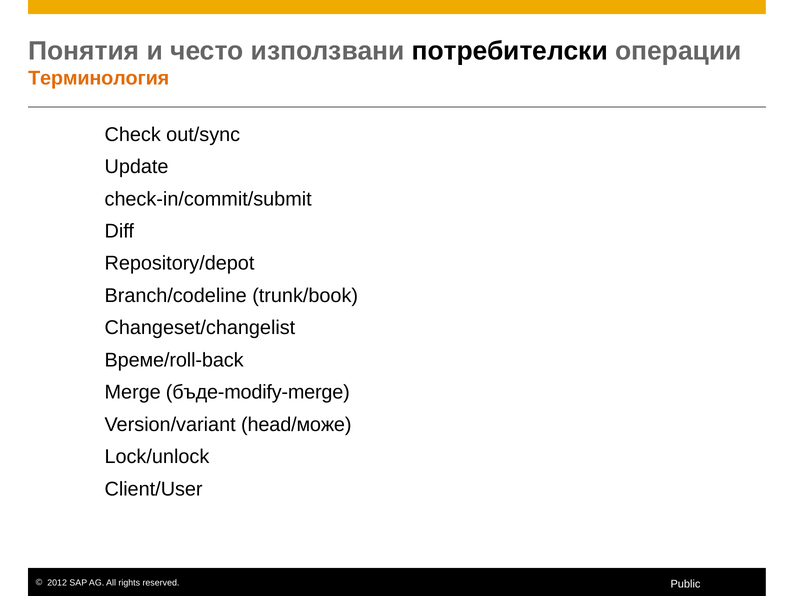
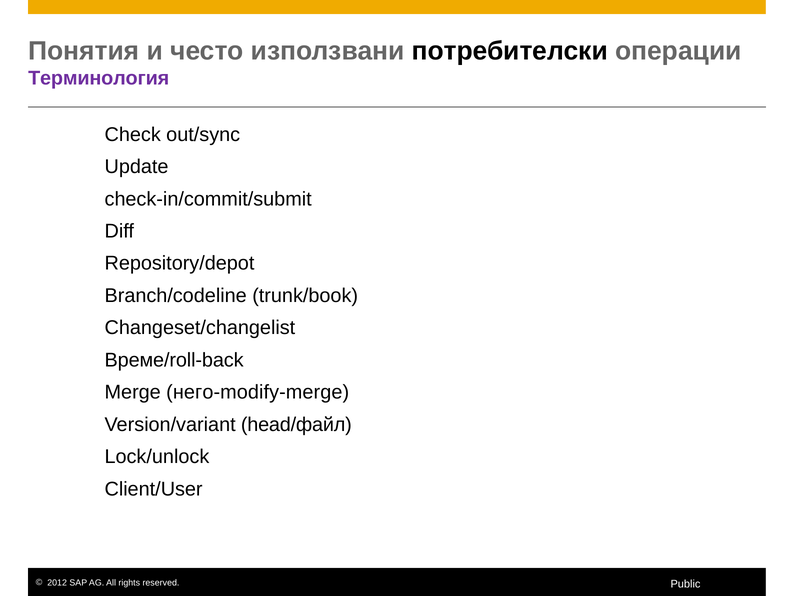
Терминология colour: orange -> purple
бъде-modify-merge: бъде-modify-merge -> него-modify-merge
head/може: head/може -> head/файл
